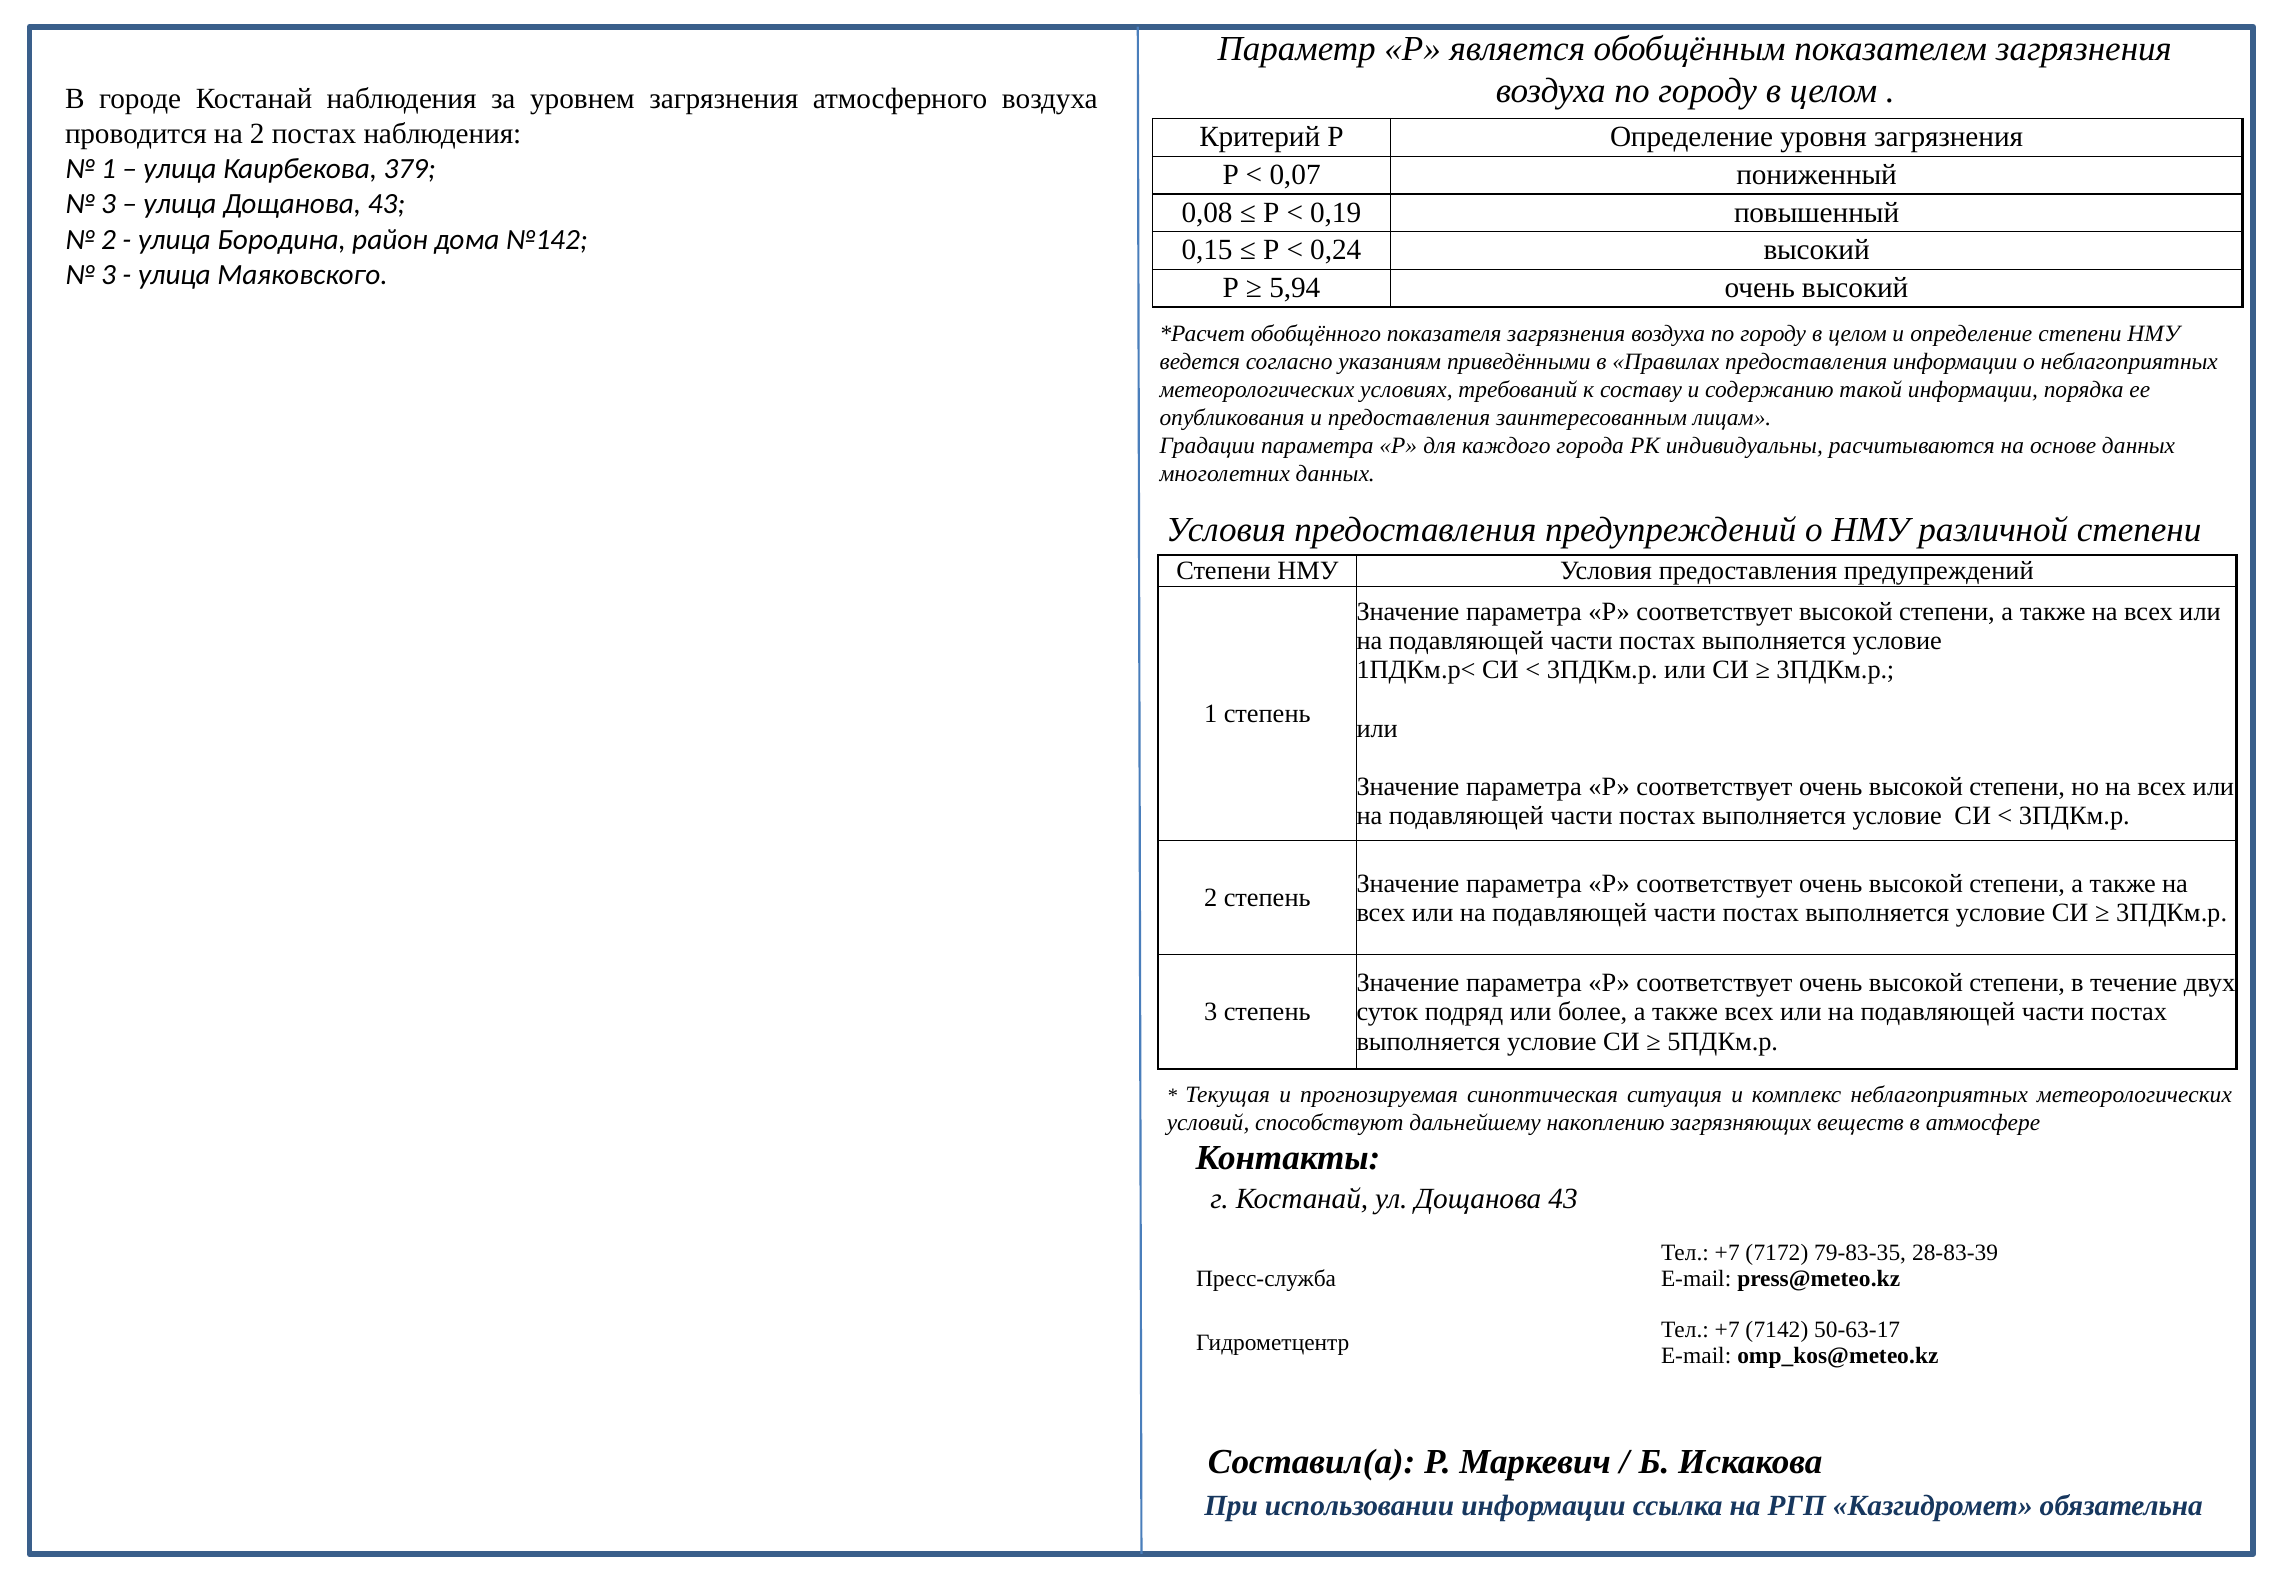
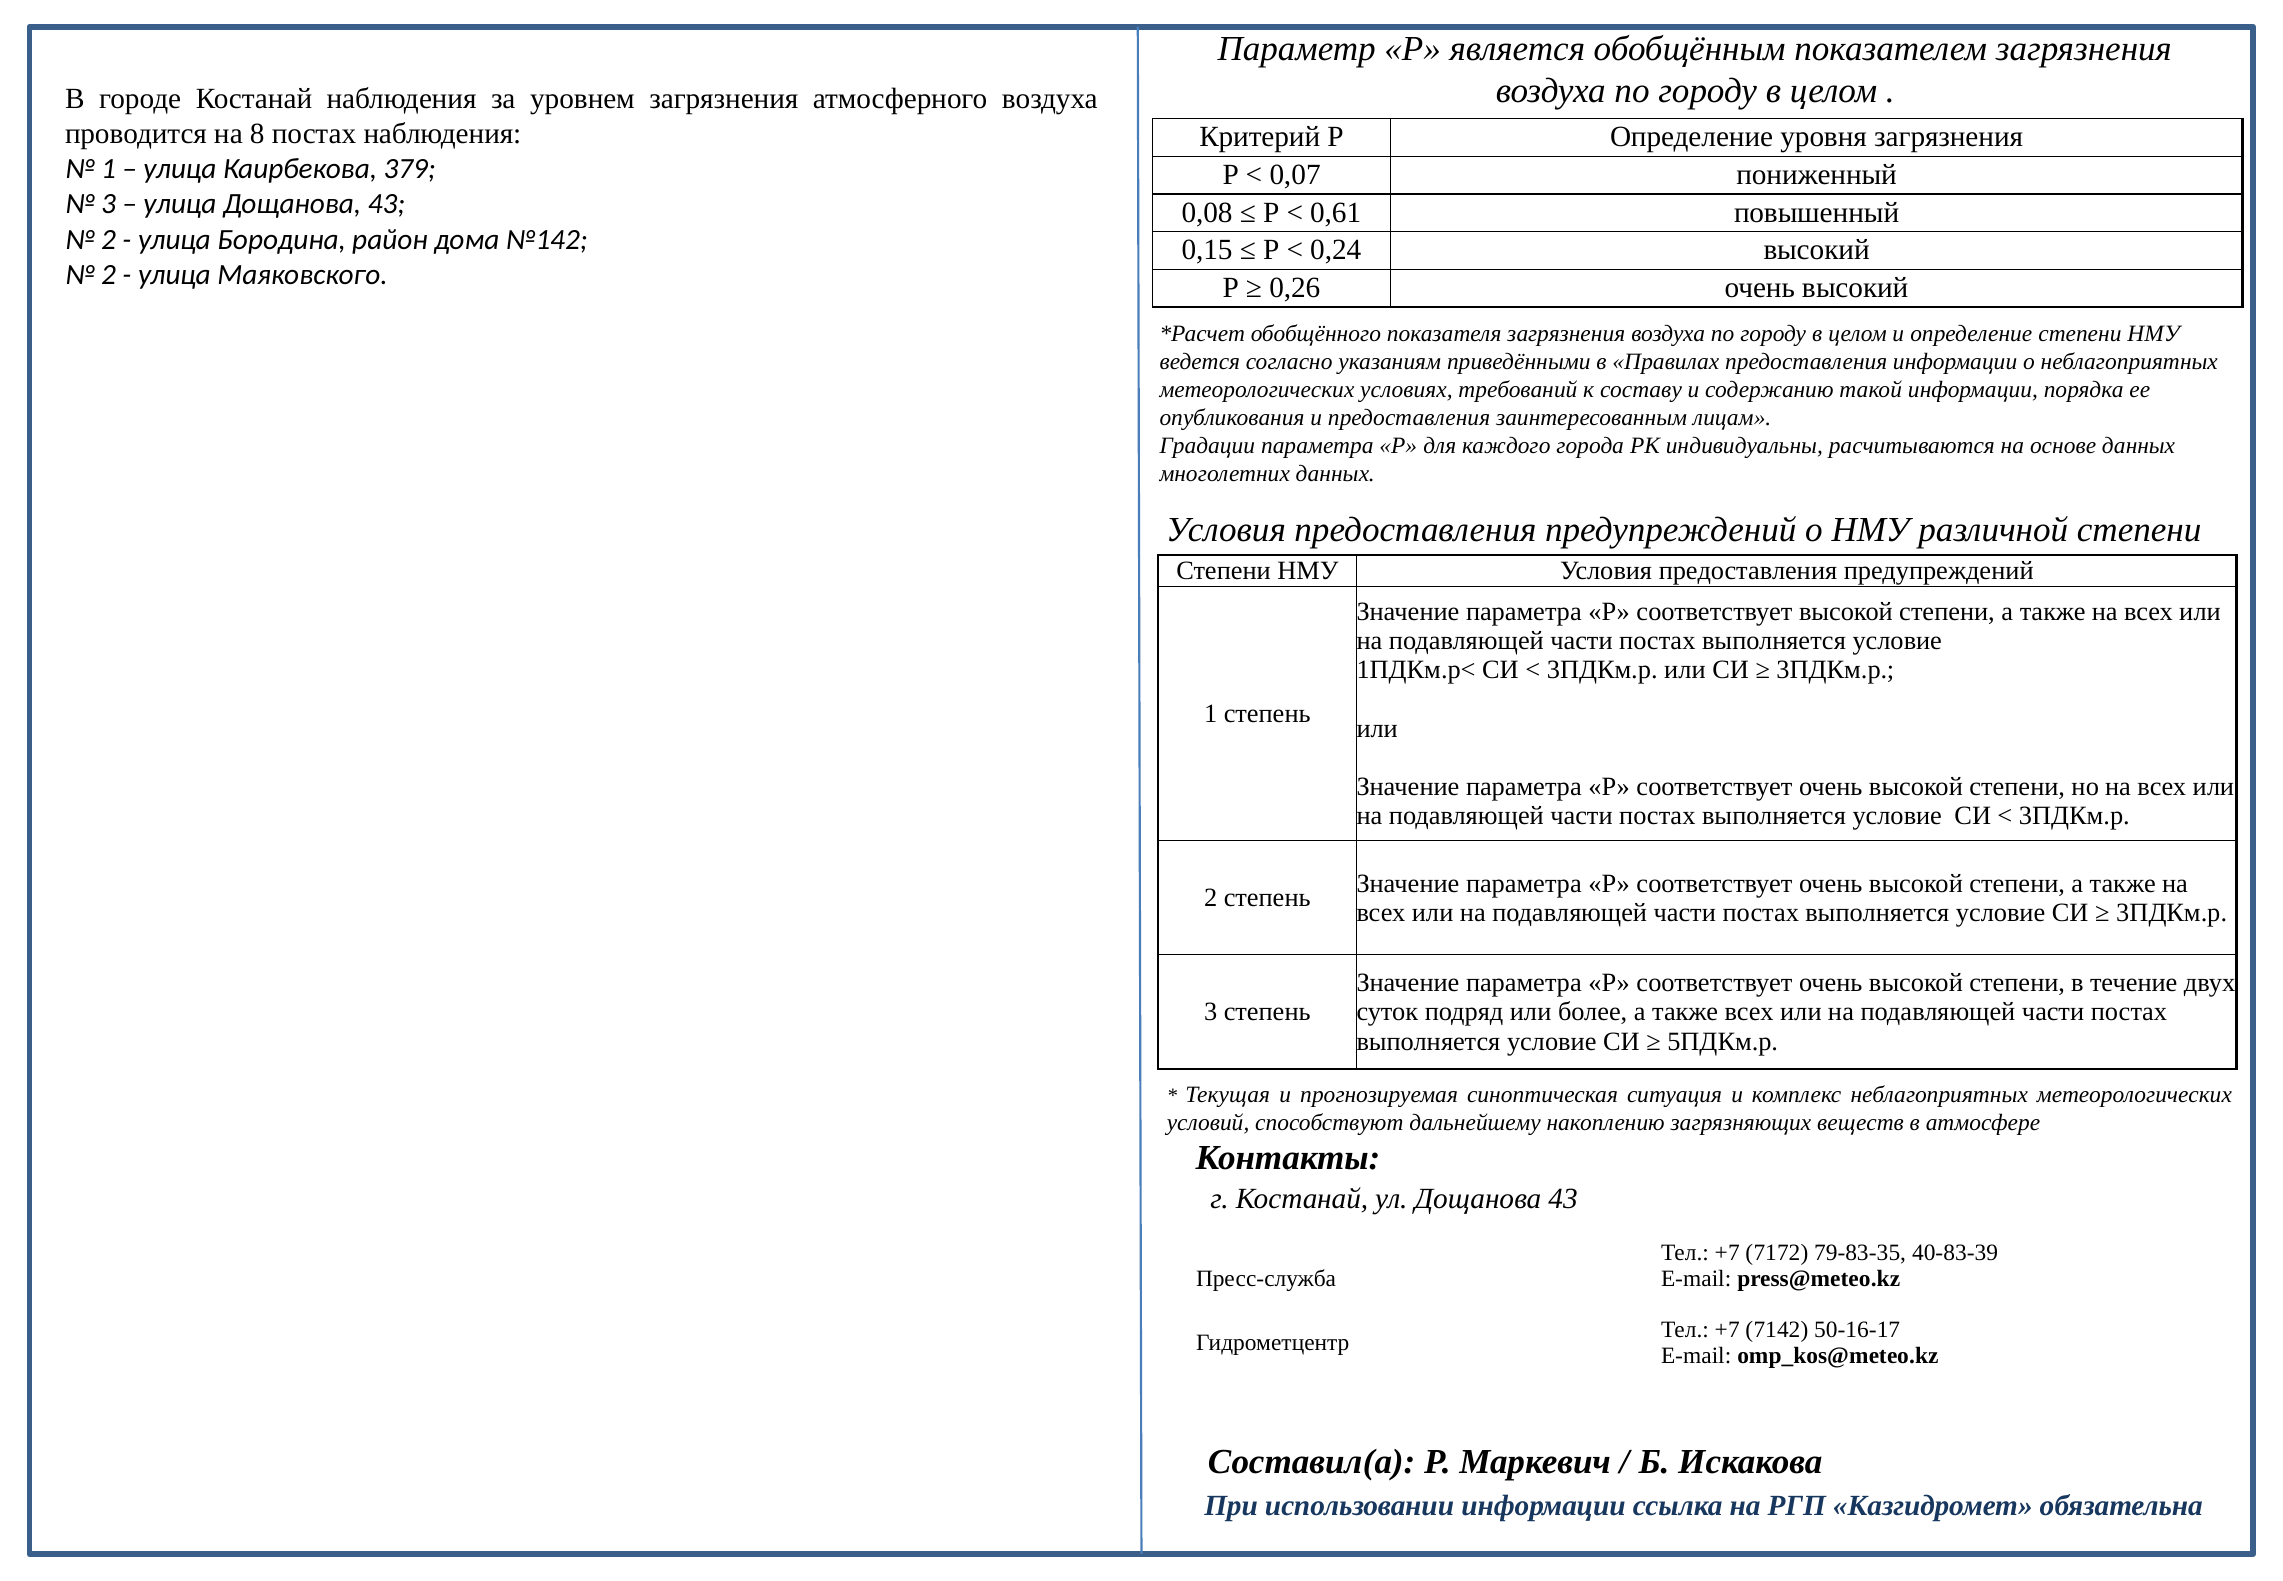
на 2: 2 -> 8
0,19: 0,19 -> 0,61
3 at (109, 274): 3 -> 2
5,94: 5,94 -> 0,26
28-83-39: 28-83-39 -> 40-83-39
50-63-17: 50-63-17 -> 50-16-17
